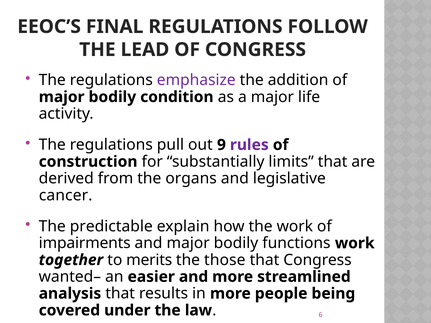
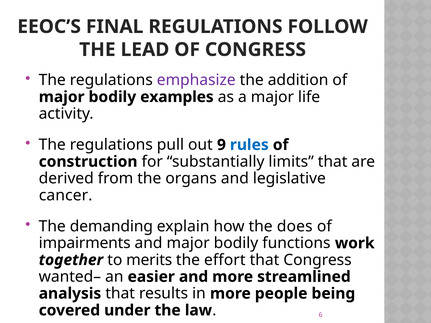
condition: condition -> examples
rules colour: purple -> blue
predictable: predictable -> demanding
the work: work -> does
those: those -> effort
